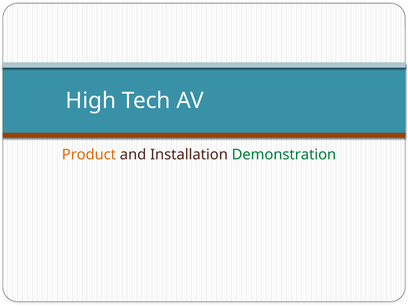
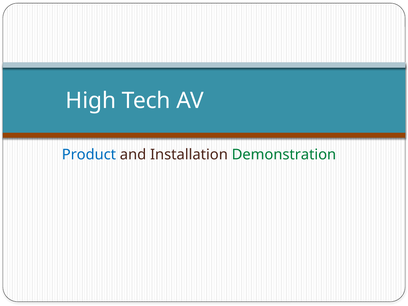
Product colour: orange -> blue
